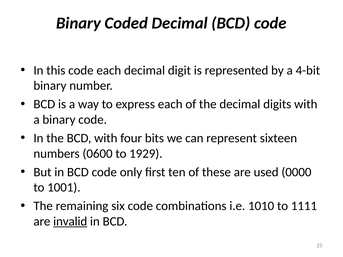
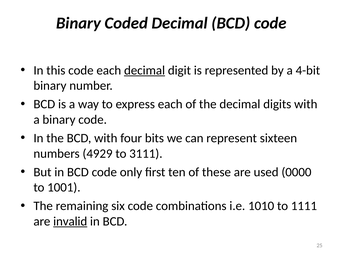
decimal at (145, 70) underline: none -> present
0600: 0600 -> 4929
1929: 1929 -> 3111
